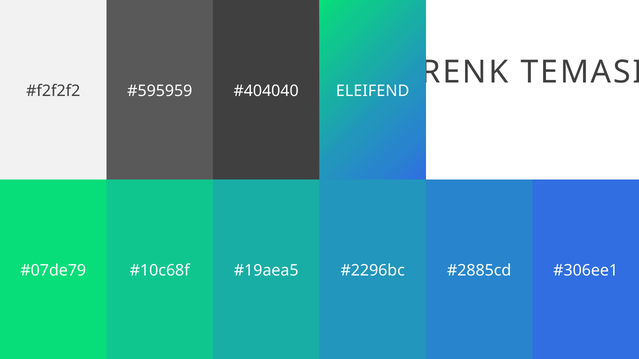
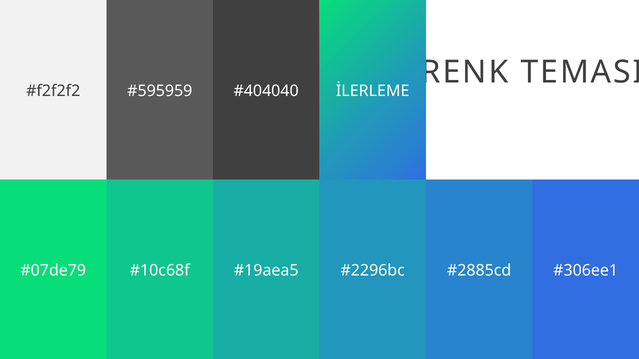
ELEIFEND: ELEIFEND -> İLERLEME
